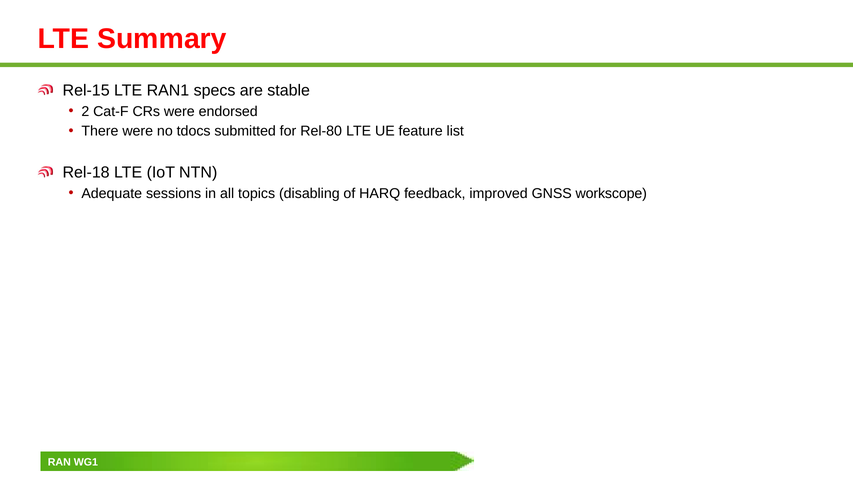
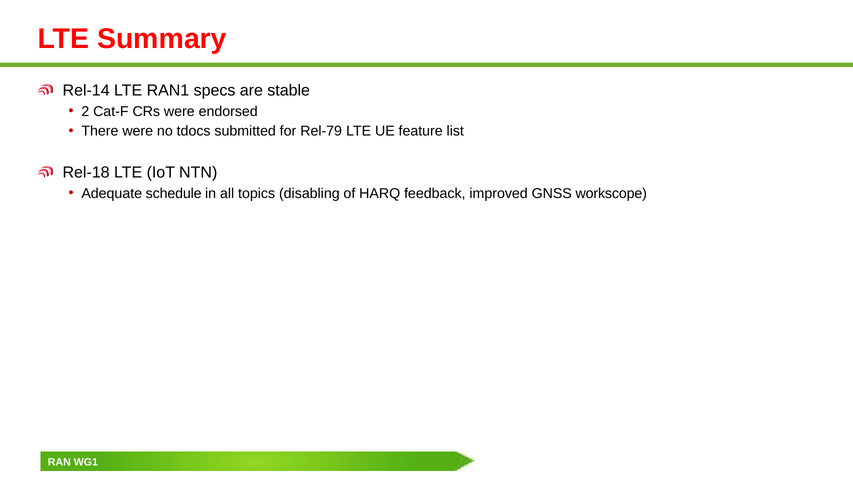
Rel-15: Rel-15 -> Rel-14
Rel-80: Rel-80 -> Rel-79
sessions: sessions -> schedule
